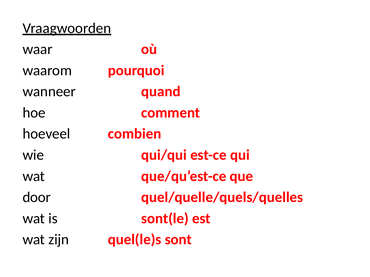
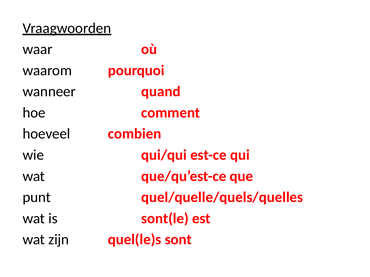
door: door -> punt
